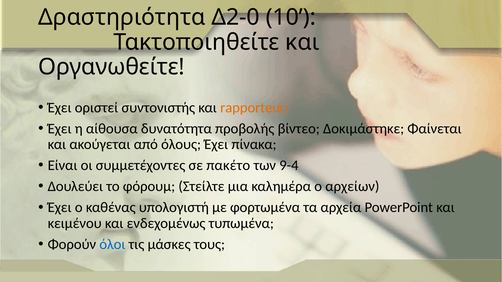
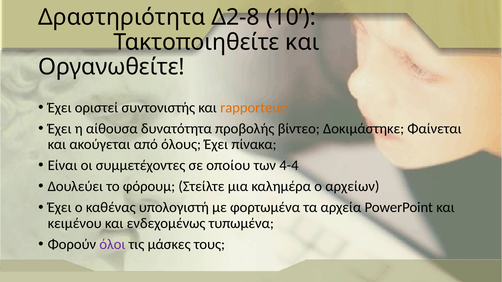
Δ2-0: Δ2-0 -> Δ2-8
πακέτο: πακέτο -> οποίου
9-4: 9-4 -> 4-4
όλοι colour: blue -> purple
